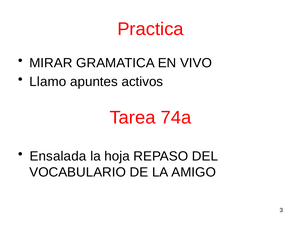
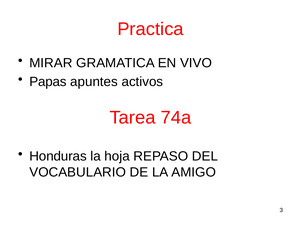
Llamo: Llamo -> Papas
Ensalada: Ensalada -> Honduras
